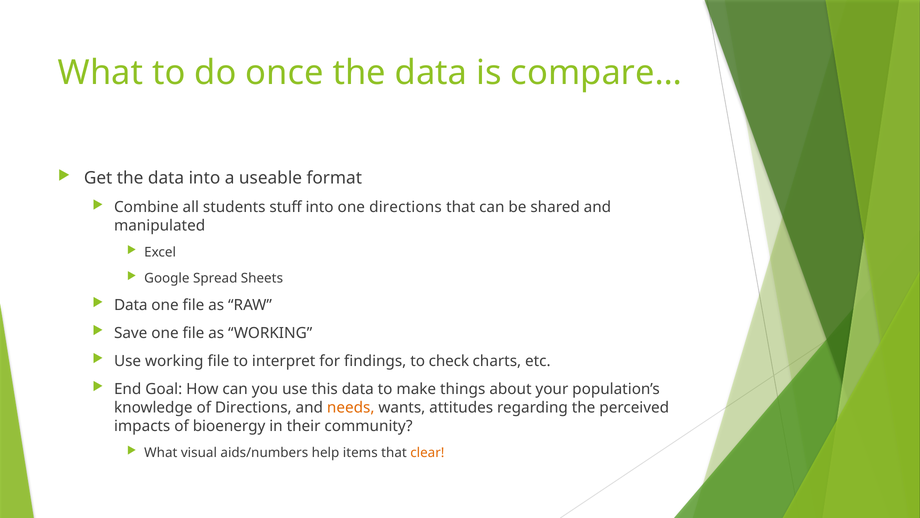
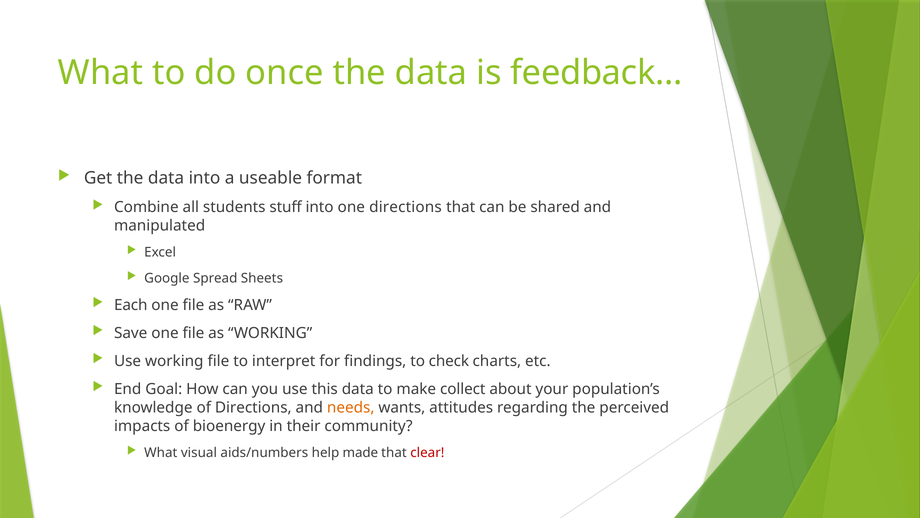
compare…: compare… -> feedback…
Data at (131, 305): Data -> Each
things: things -> collect
items: items -> made
clear colour: orange -> red
